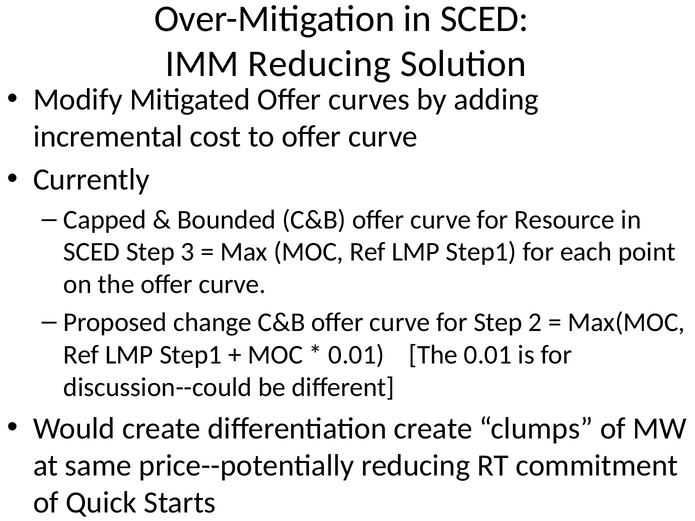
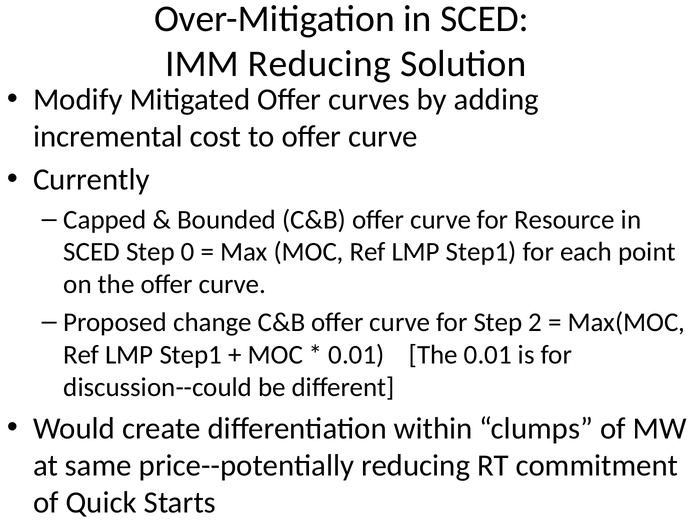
3: 3 -> 0
differentiation create: create -> within
